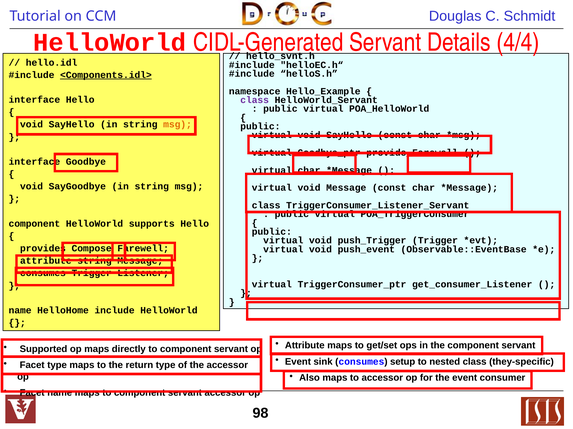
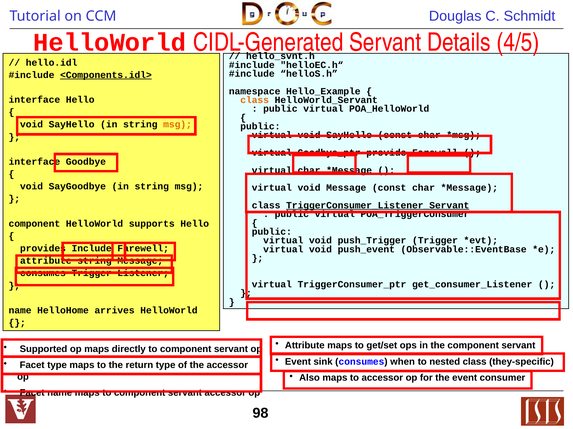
4/4: 4/4 -> 4/5
class at (255, 100) colour: purple -> orange
TriggerConsumer_Listener_Servant underline: none -> present
Compose: Compose -> Include
include: include -> arrives
setup: setup -> when
